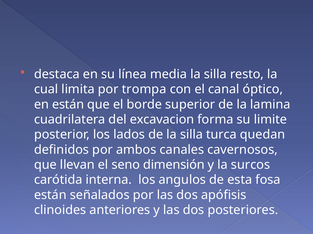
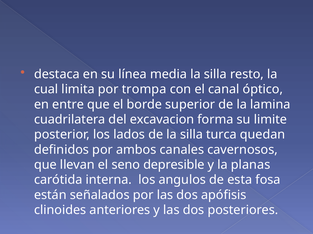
en están: están -> entre
dimensión: dimensión -> depresible
surcos: surcos -> planas
